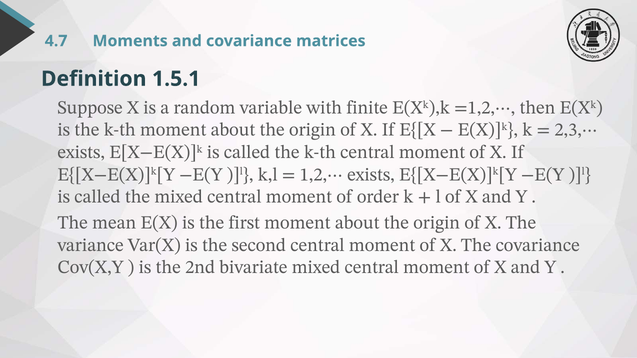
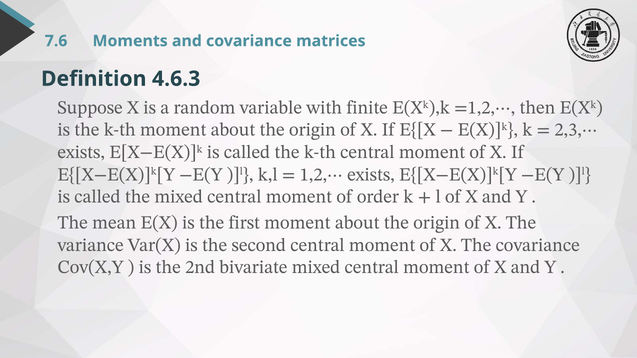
4.7: 4.7 -> 7.6
1.5.1: 1.5.1 -> 4.6.3
